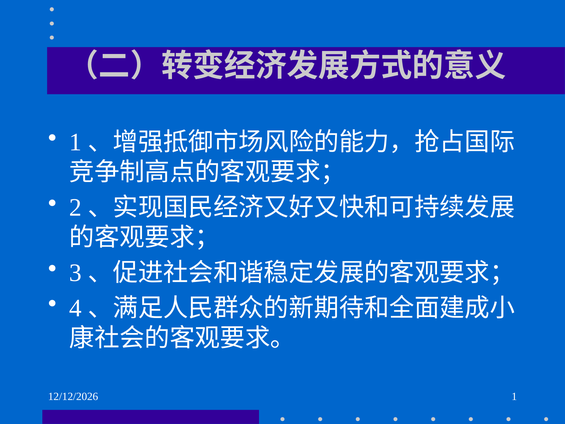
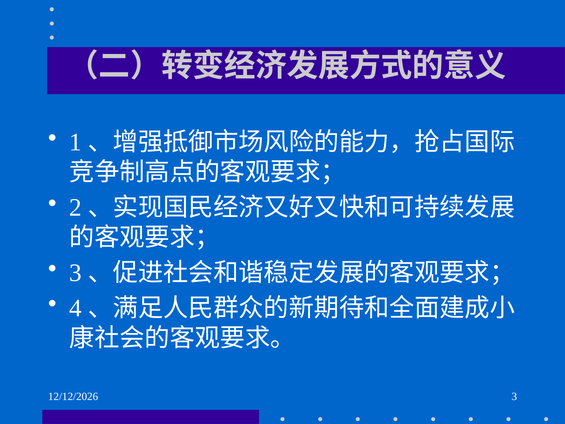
1 at (514, 396): 1 -> 3
